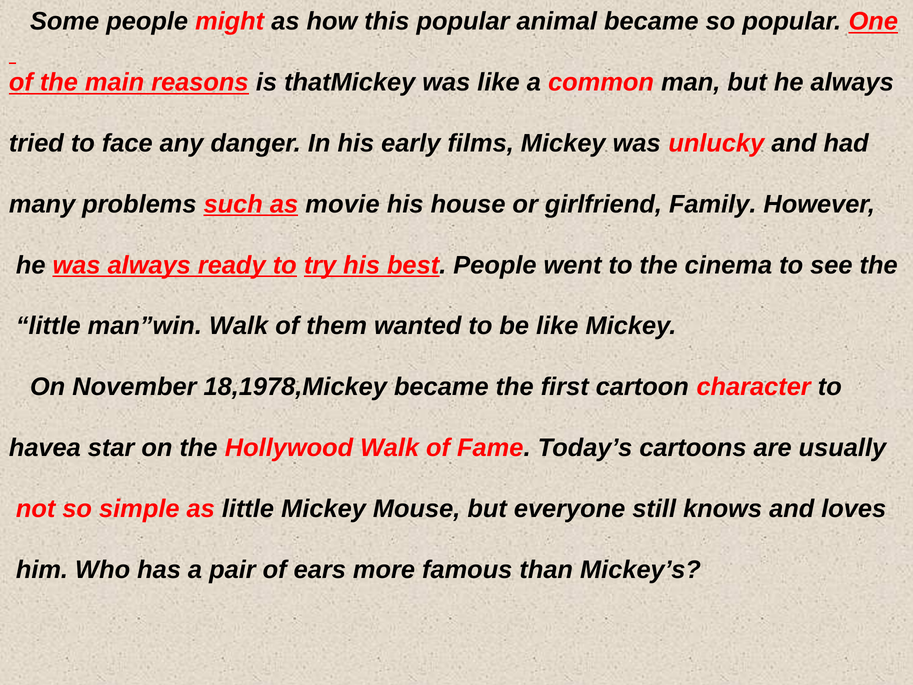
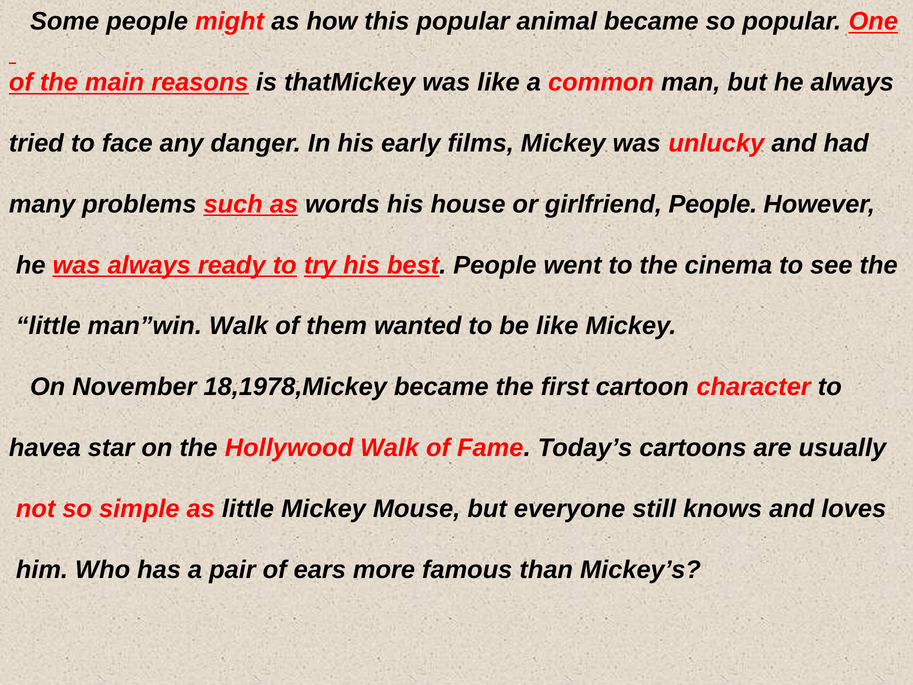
movie: movie -> words
girlfriend Family: Family -> People
